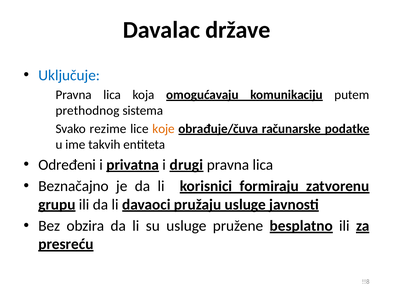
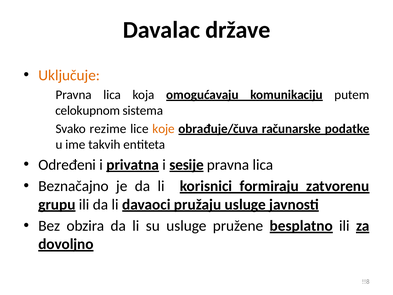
Uključuje colour: blue -> orange
prethodnog: prethodnog -> celokupnom
drugi: drugi -> sesije
presreću: presreću -> dovoljno
